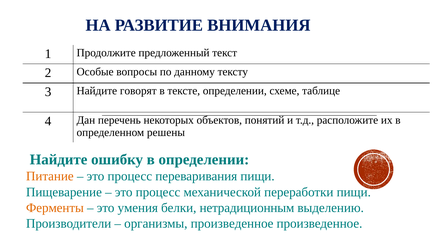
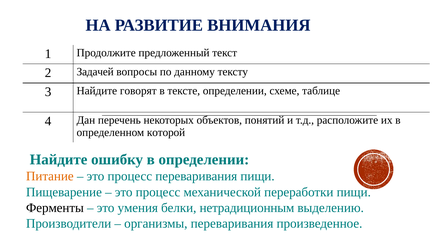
Особые: Особые -> Задачей
решены: решены -> которой
Ферменты colour: orange -> black
организмы произведенное: произведенное -> переваривания
